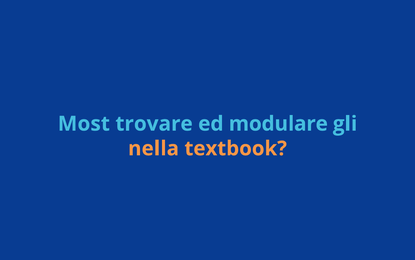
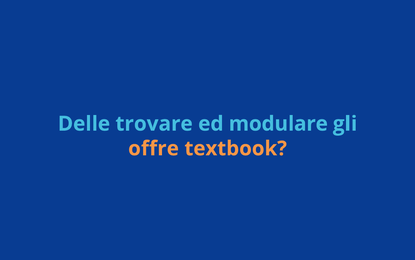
Most: Most -> Delle
nella: nella -> offre
